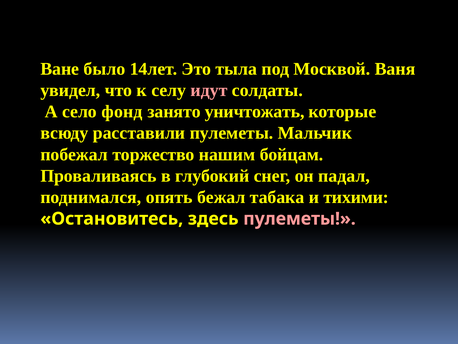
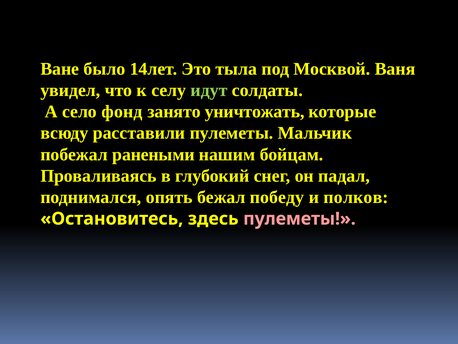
идут colour: pink -> light green
торжество: торжество -> ранеными
табака: табака -> победу
тихими: тихими -> полков
